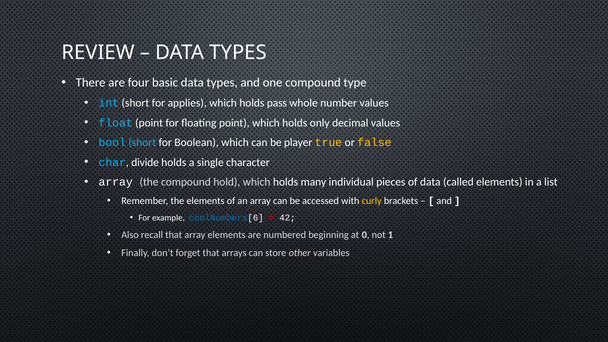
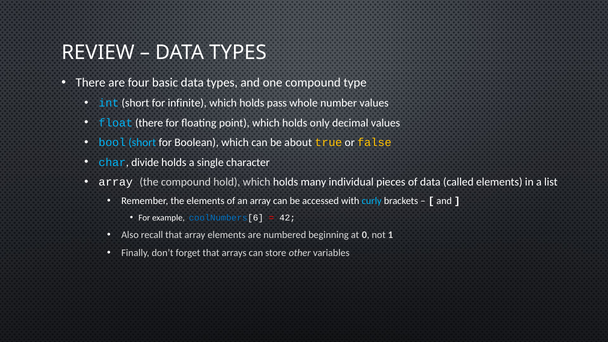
applies: applies -> infinite
float point: point -> there
player: player -> about
curly colour: yellow -> light blue
